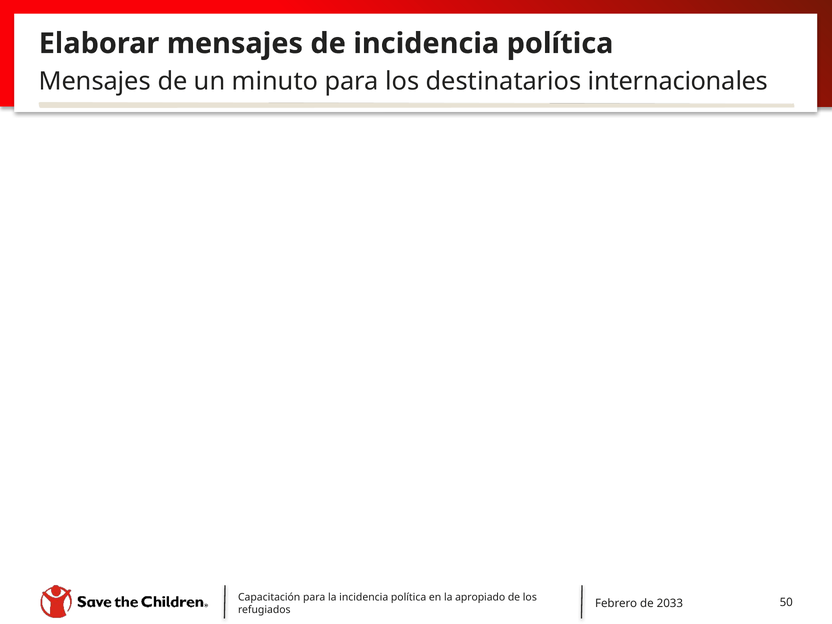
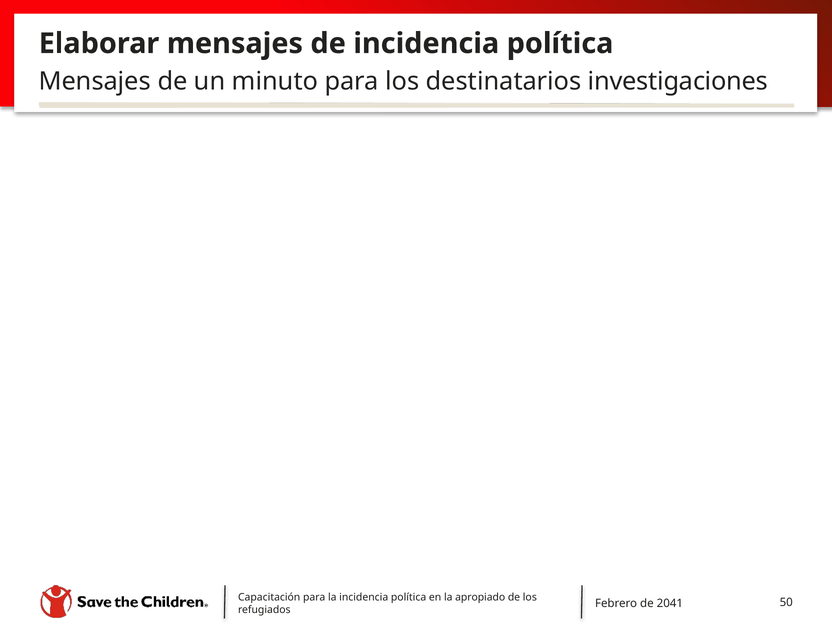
internacionales: internacionales -> investigaciones
2033: 2033 -> 2041
